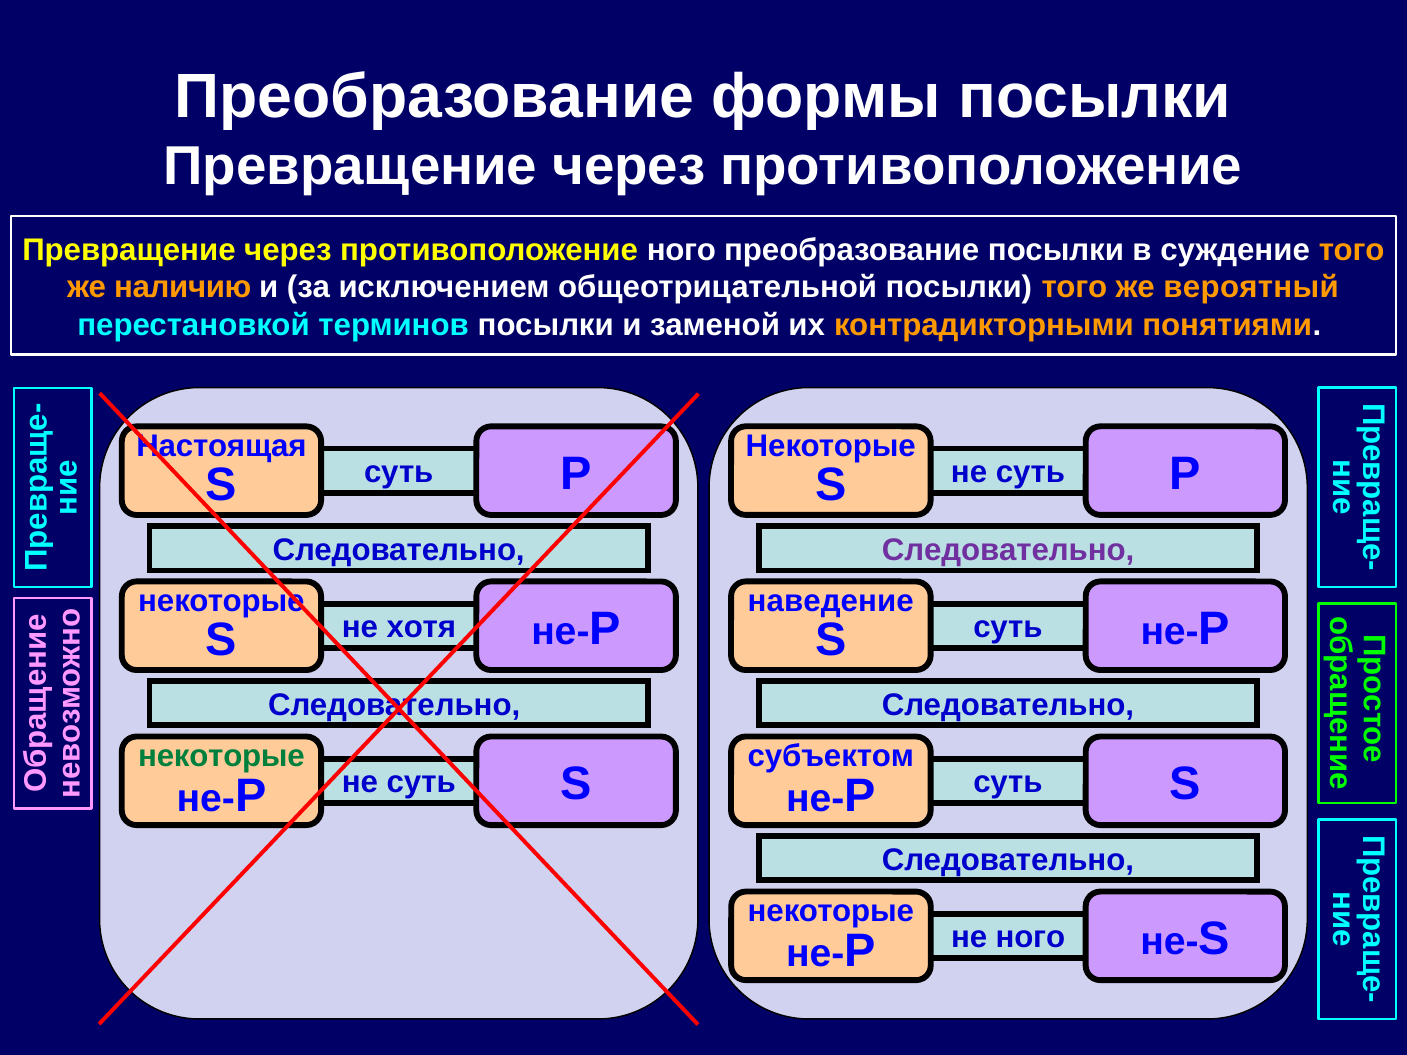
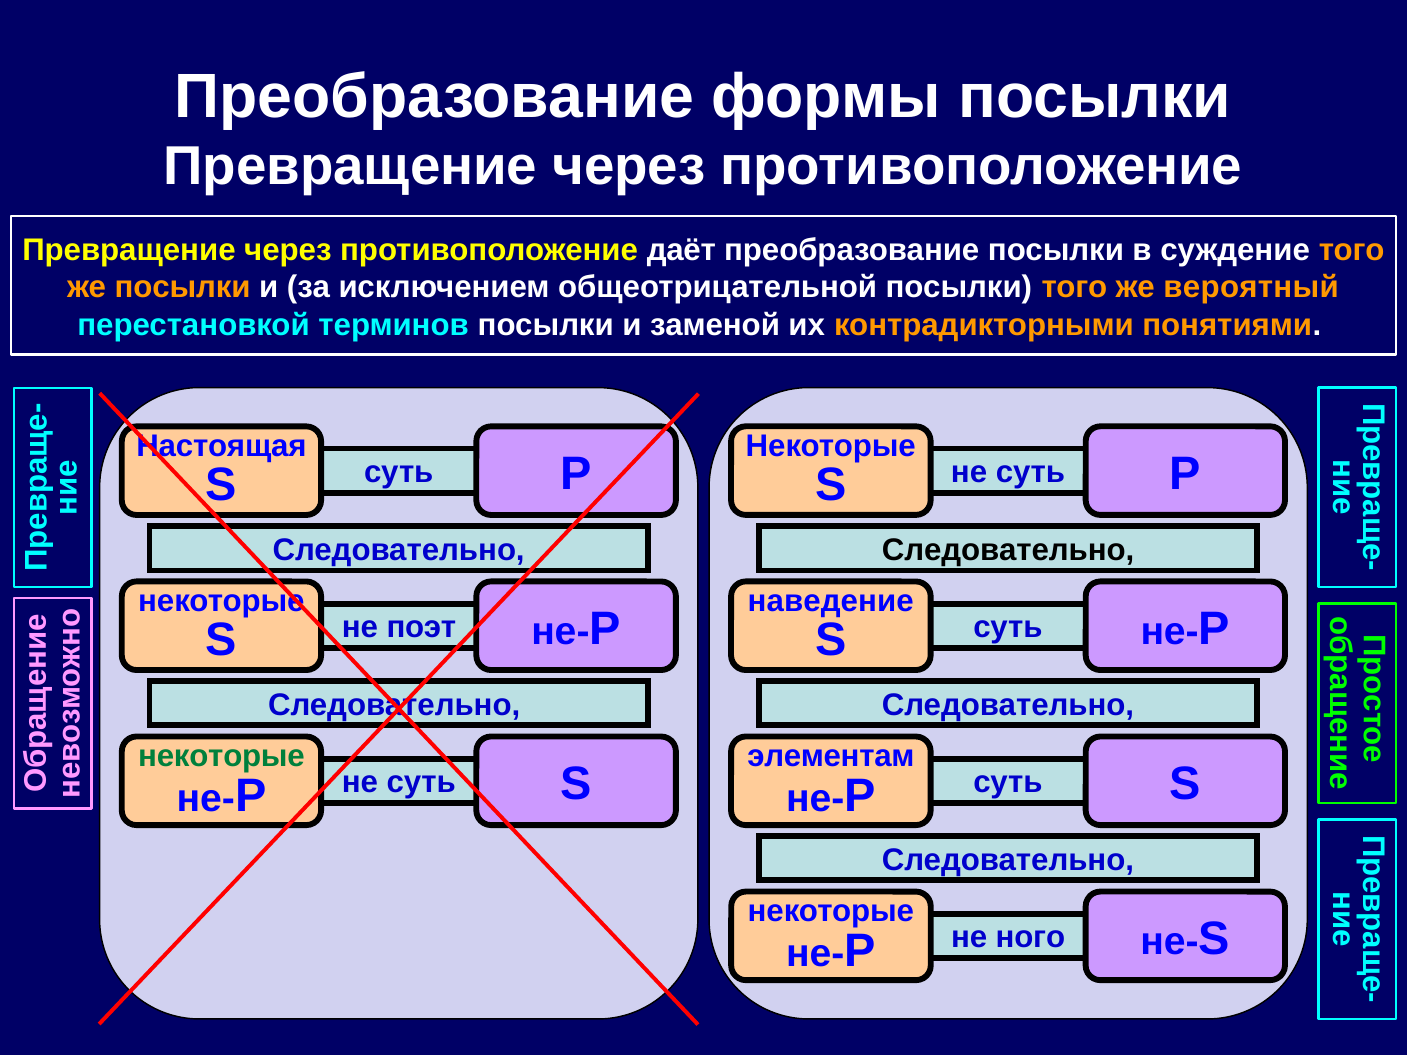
противоположение ного: ного -> даёт
же наличию: наличию -> посылки
Следовательно at (1008, 550) colour: purple -> black
хотя: хотя -> поэт
субъектом: субъектом -> элементам
